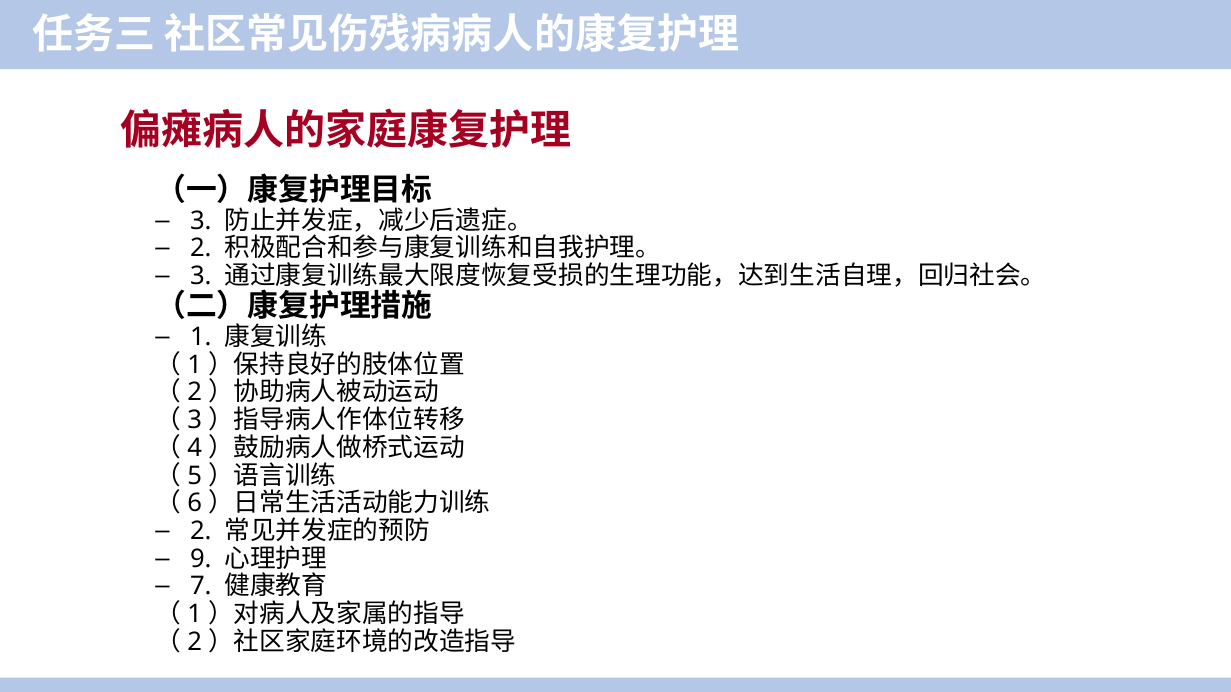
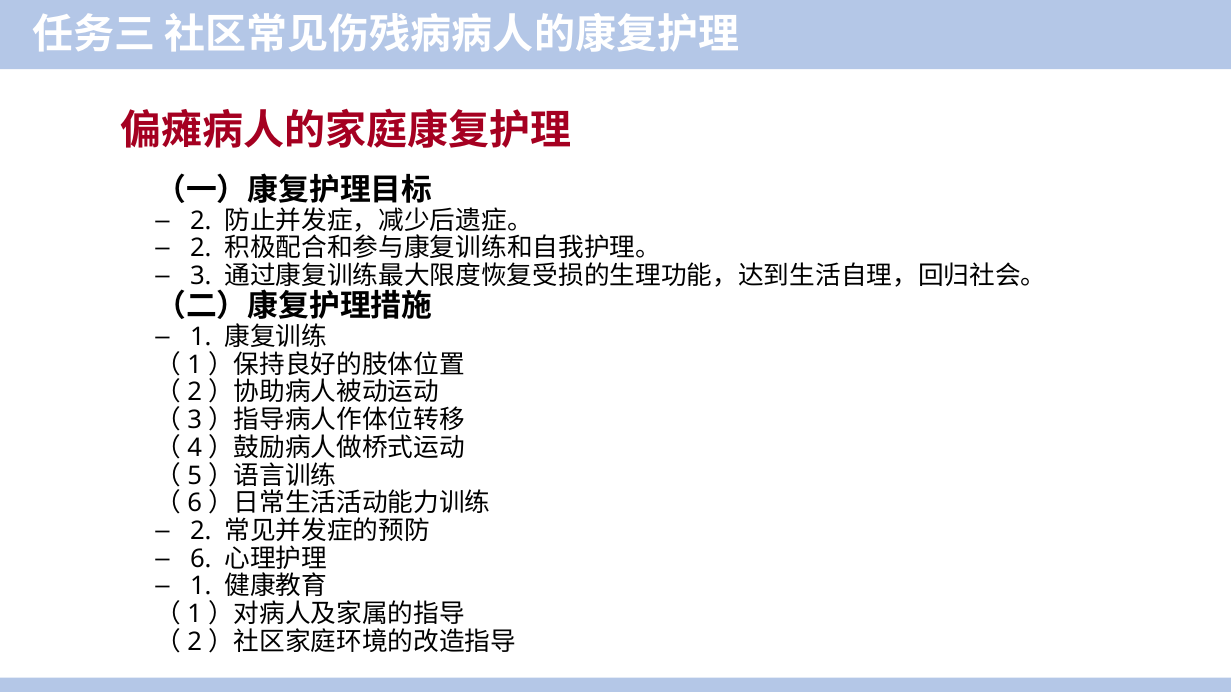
3 at (201, 221): 3 -> 2
9 at (201, 559): 9 -> 6
7 at (201, 587): 7 -> 1
